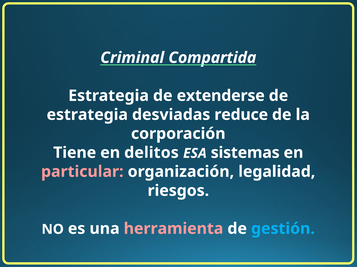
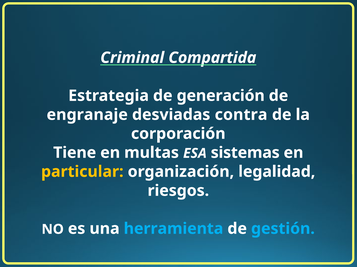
extenderse: extenderse -> generación
estrategia at (87, 115): estrategia -> engranaje
reduce: reduce -> contra
delitos: delitos -> multas
particular colour: pink -> yellow
herramienta colour: pink -> light blue
